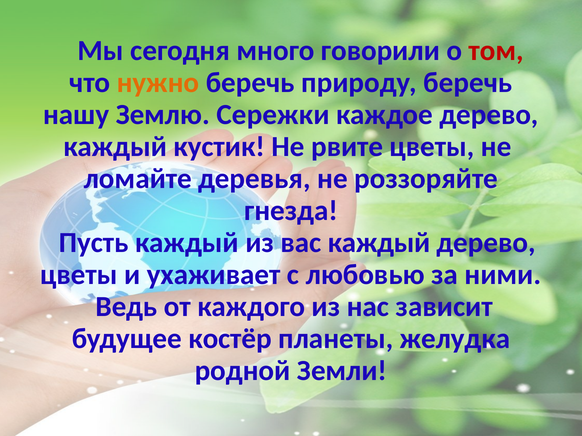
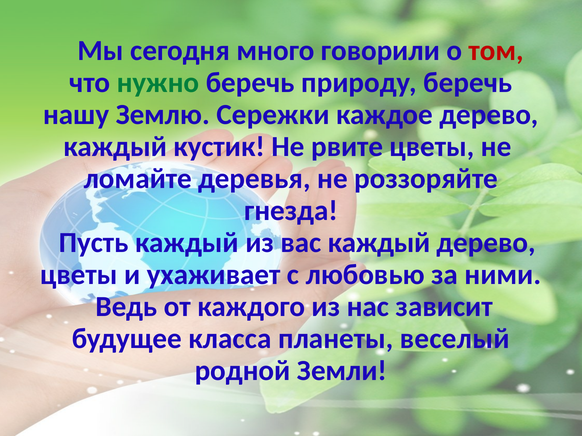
нужно colour: orange -> green
костёр: костёр -> класса
желудка: желудка -> веселый
